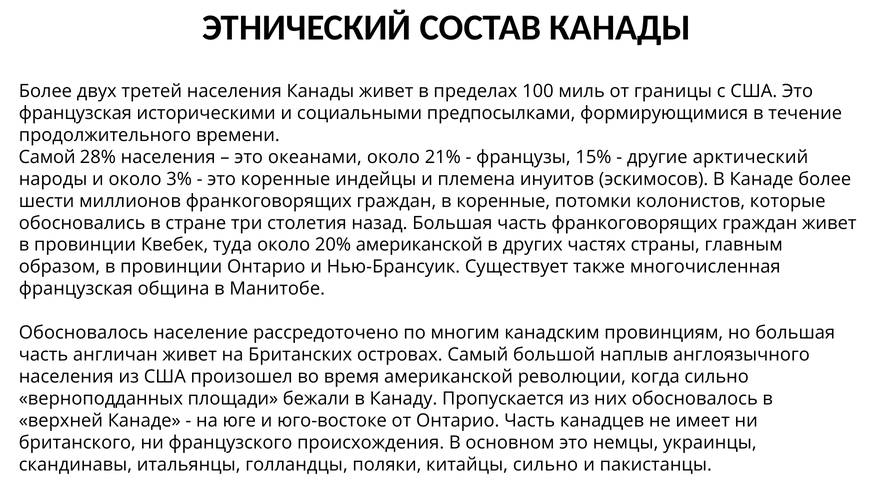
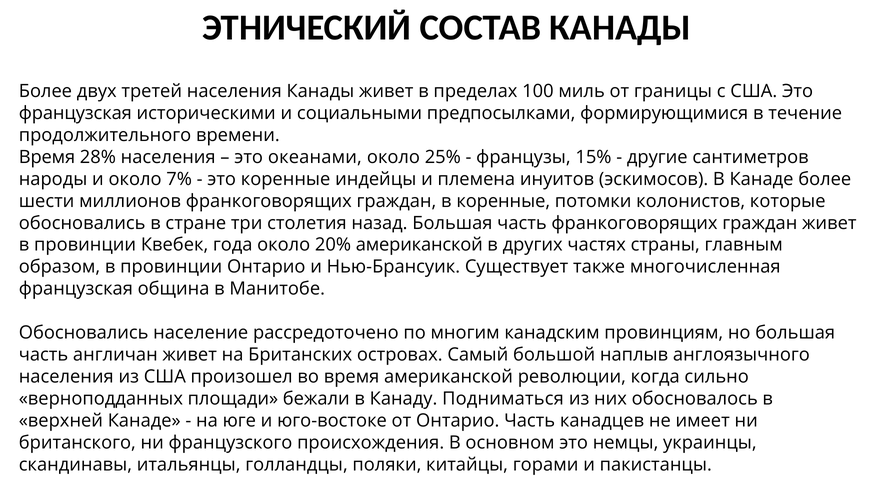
Самой at (47, 157): Самой -> Время
21%: 21% -> 25%
арктический: арктический -> сантиметров
3%: 3% -> 7%
туда: туда -> года
Обосновалось at (84, 333): Обосновалось -> Обосновались
Пропускается: Пропускается -> Подниматься
китайцы сильно: сильно -> горами
